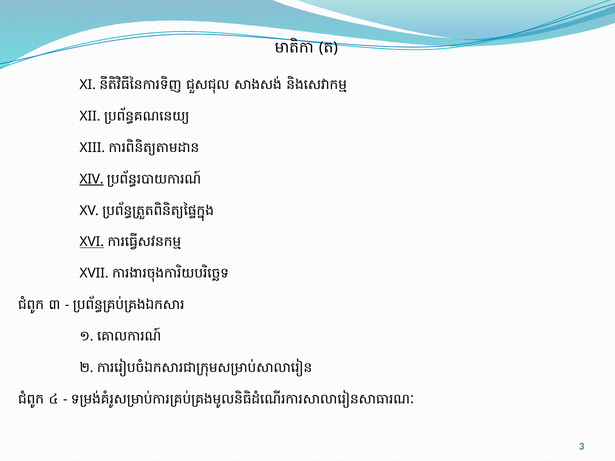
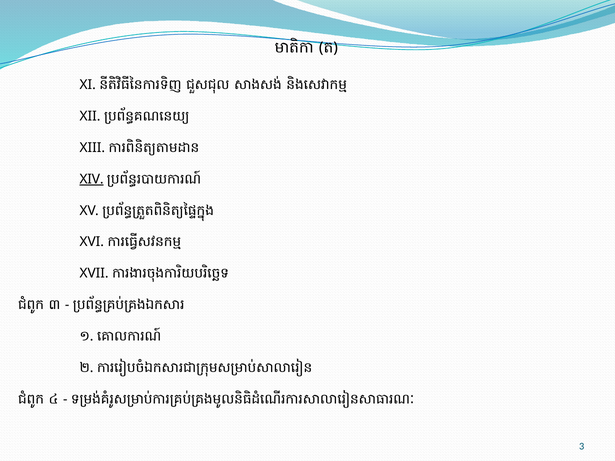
XVI underline: present -> none
